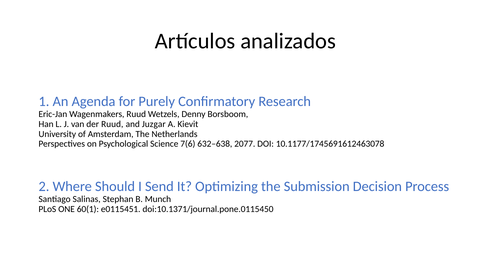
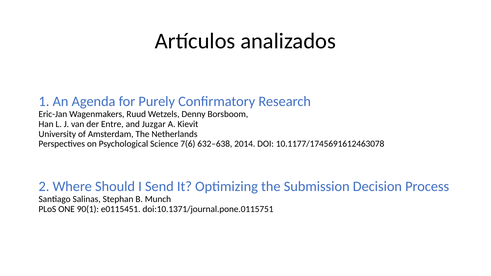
der Ruud: Ruud -> Entre
2077: 2077 -> 2014
60(1: 60(1 -> 90(1
doi:10.1371/journal.pone.0115450: doi:10.1371/journal.pone.0115450 -> doi:10.1371/journal.pone.0115751
